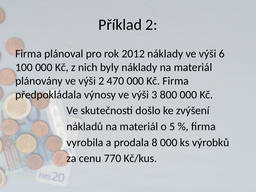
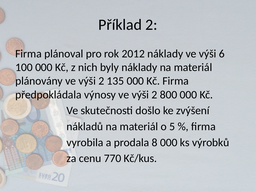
470: 470 -> 135
výnosy ve výši 3: 3 -> 2
